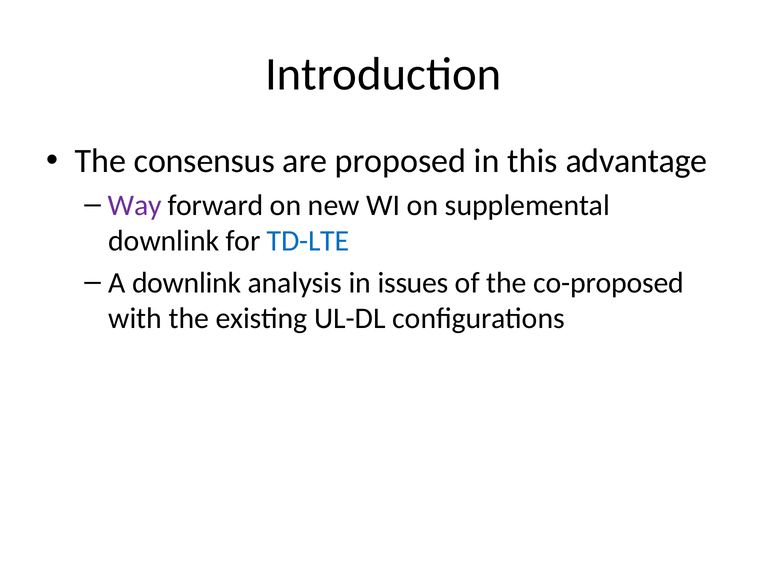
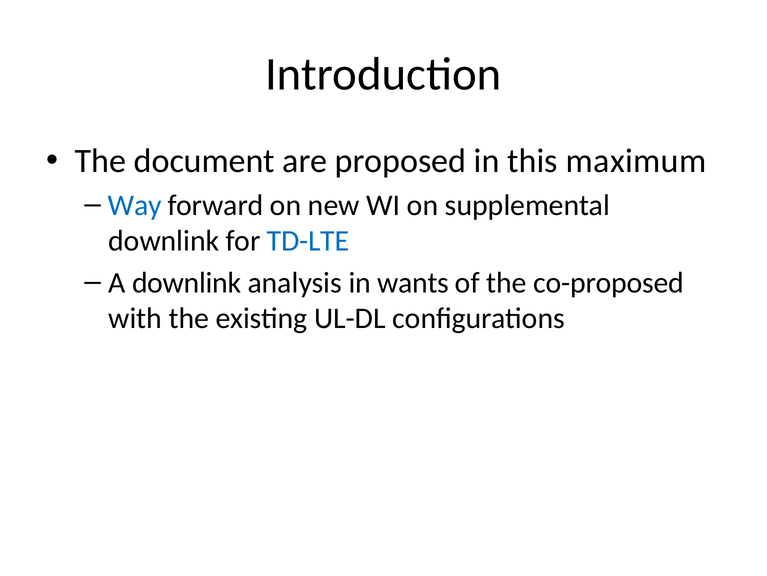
consensus: consensus -> document
advantage: advantage -> maximum
Way colour: purple -> blue
issues: issues -> wants
